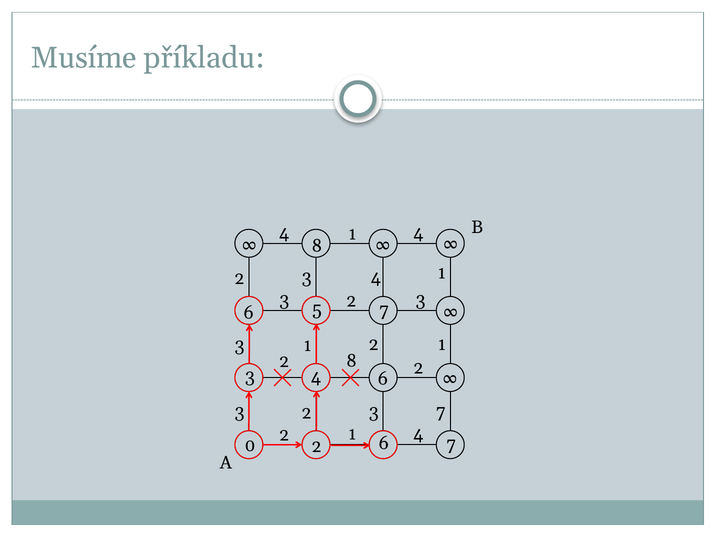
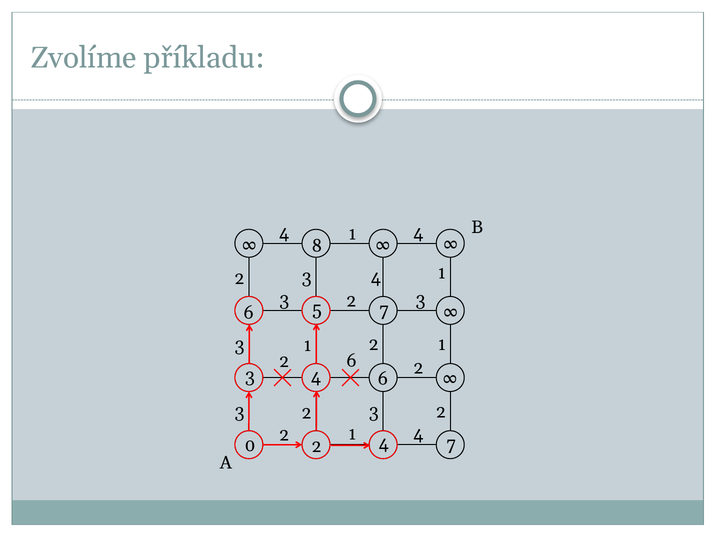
Musíme: Musíme -> Zvolíme
2 8: 8 -> 6
3 7: 7 -> 2
2 6: 6 -> 4
